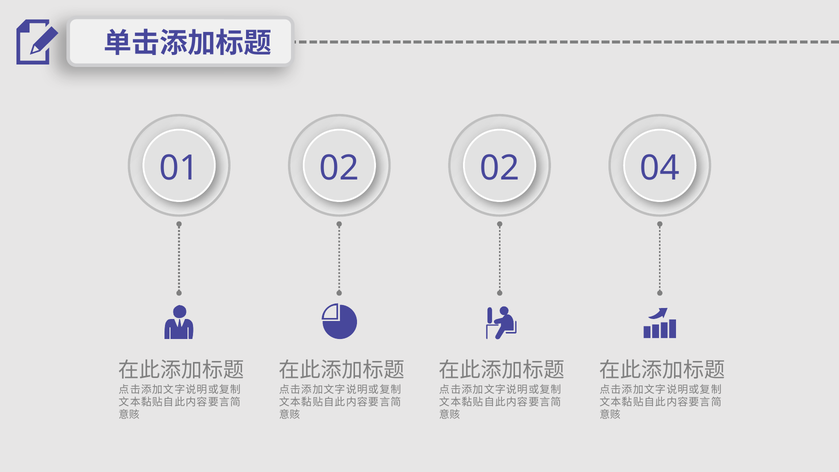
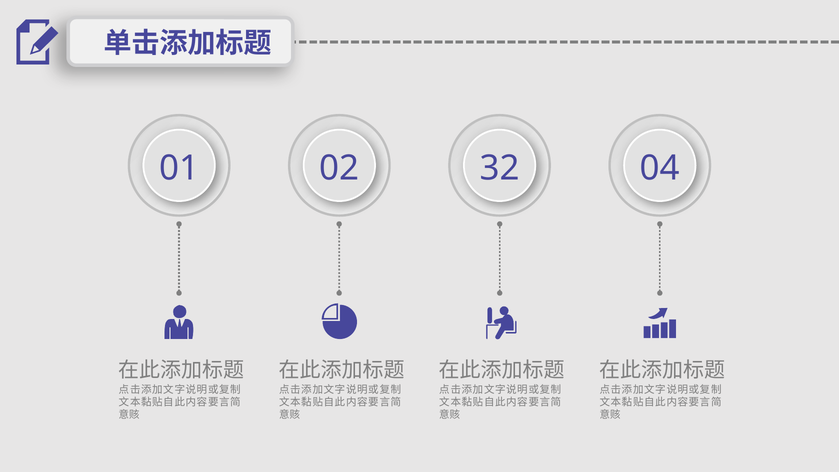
02 02: 02 -> 32
